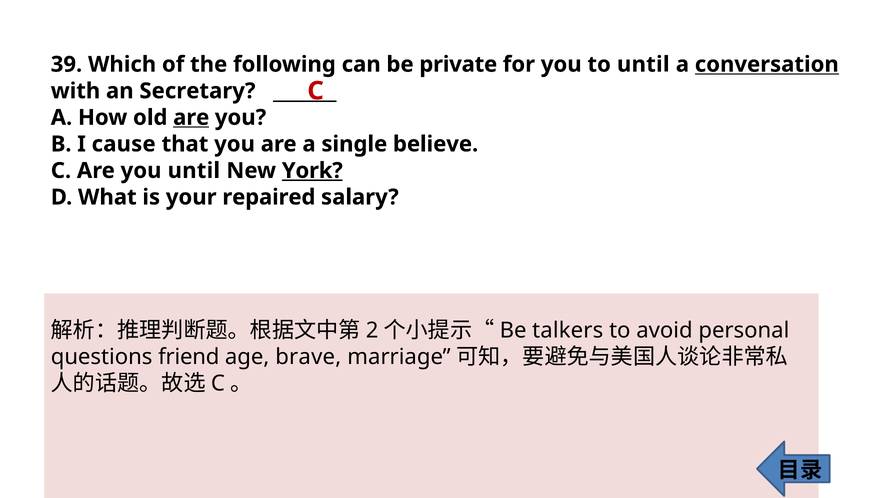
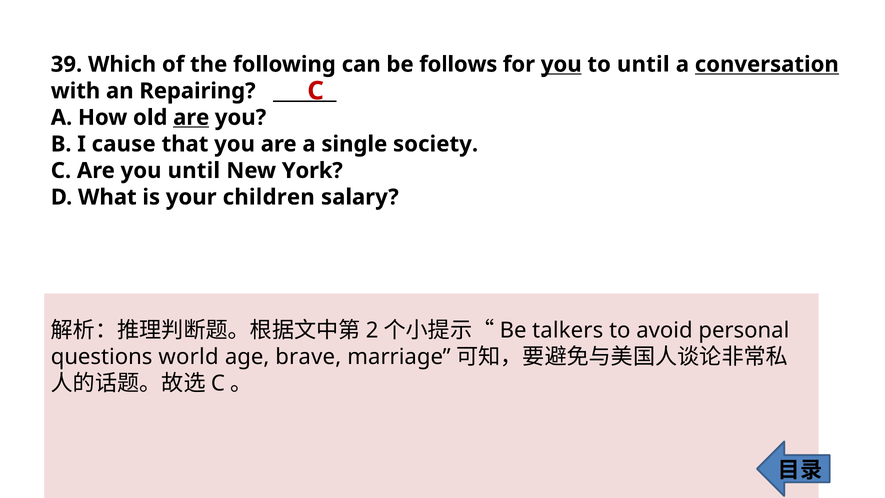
private: private -> follows
you at (561, 64) underline: none -> present
Secretary: Secretary -> Repairing
believe: believe -> society
York underline: present -> none
repaired: repaired -> children
friend: friend -> world
